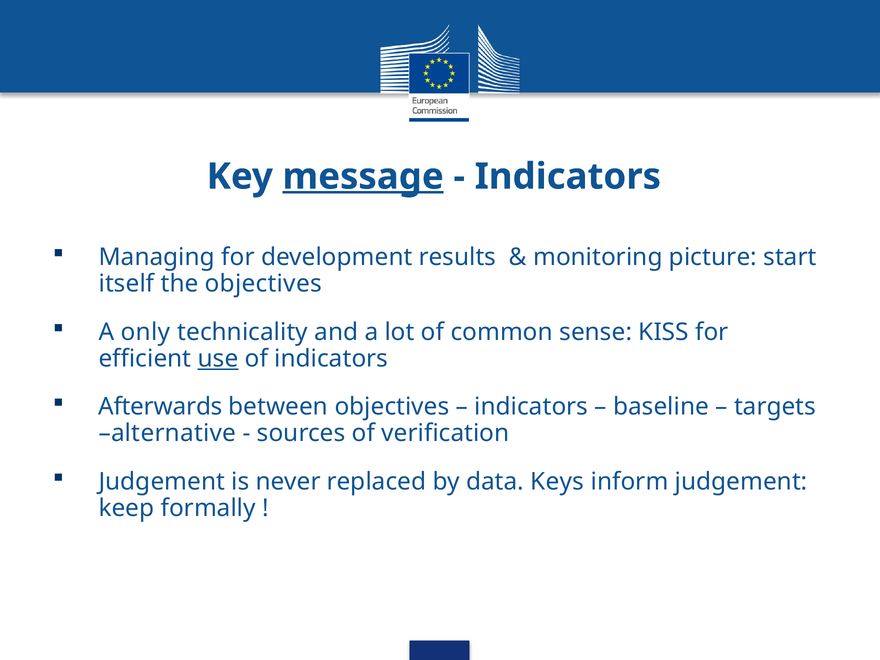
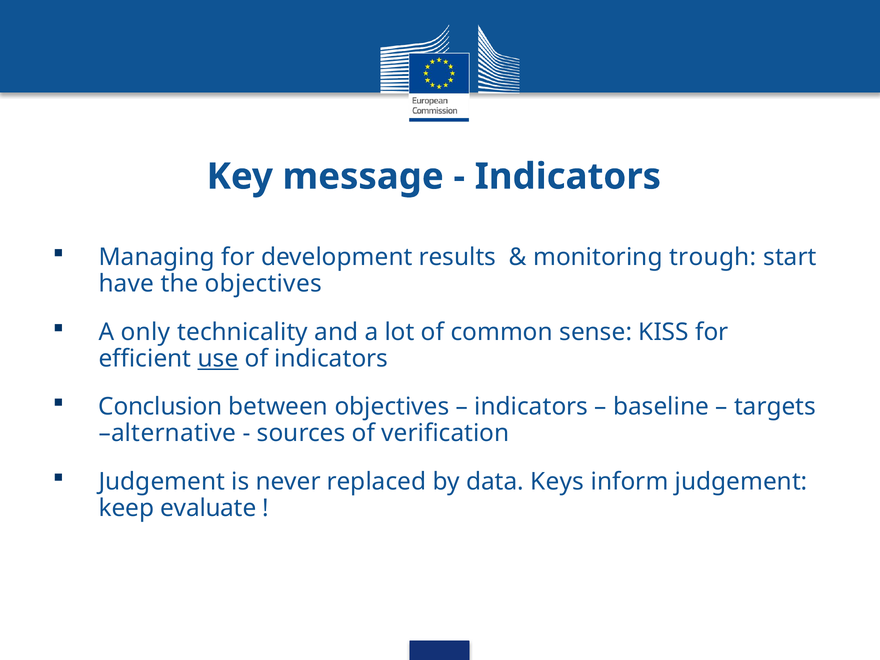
message underline: present -> none
picture: picture -> trough
itself: itself -> have
Afterwards: Afterwards -> Conclusion
formally: formally -> evaluate
